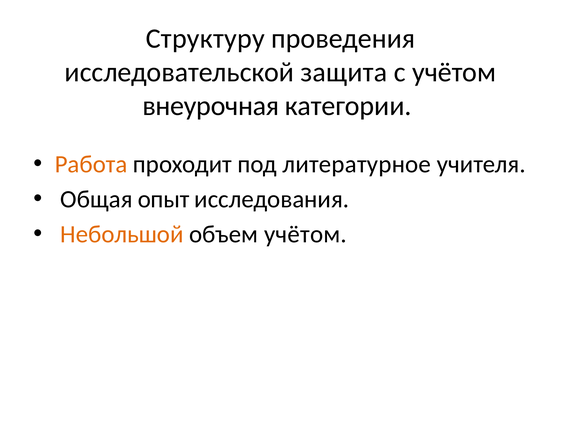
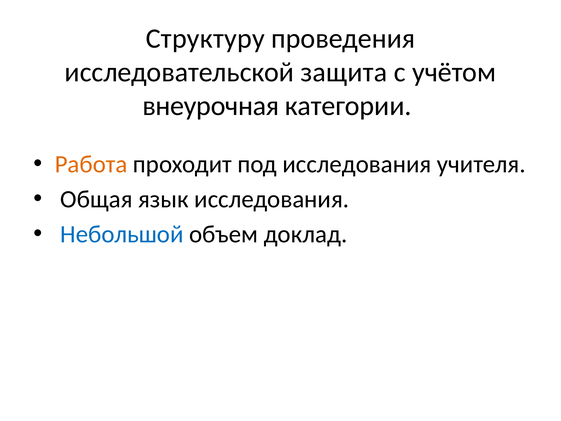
под литературное: литературное -> исследования
опыт: опыт -> язык
Небольшой colour: orange -> blue
объем учётом: учётом -> доклад
